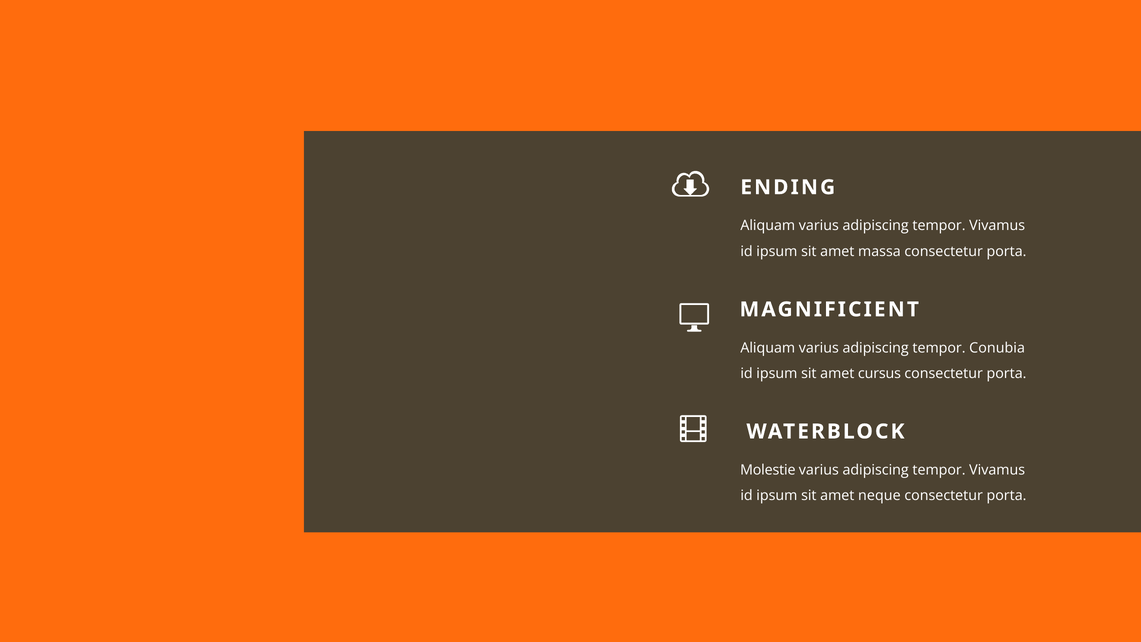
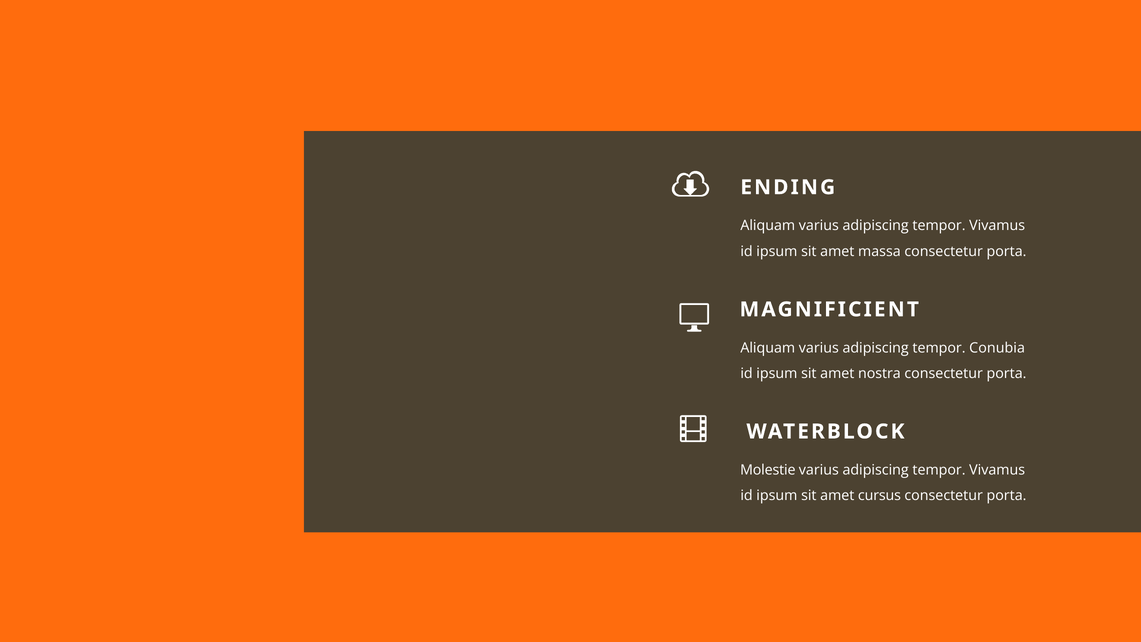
cursus: cursus -> nostra
neque: neque -> cursus
